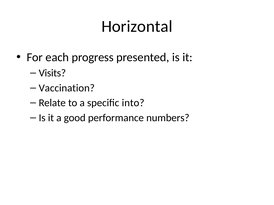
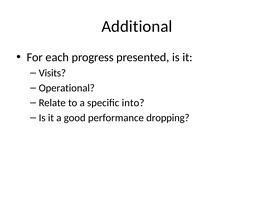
Horizontal: Horizontal -> Additional
Vaccination: Vaccination -> Operational
numbers: numbers -> dropping
